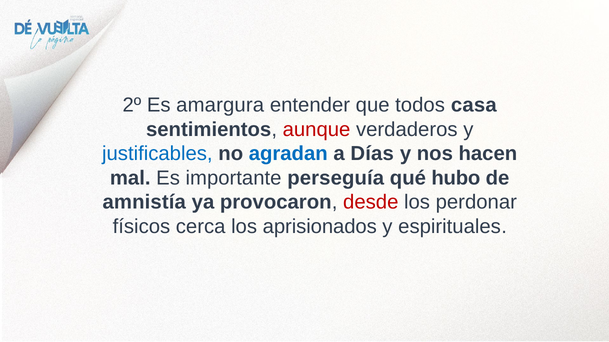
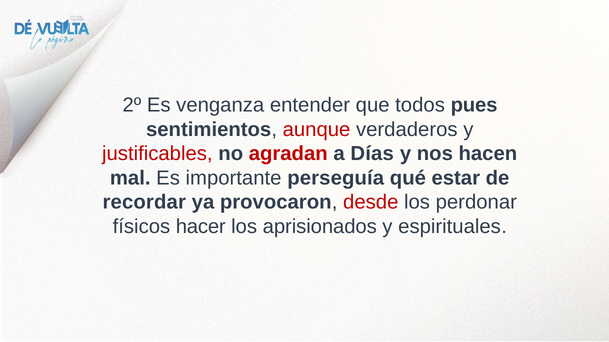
amargura: amargura -> venganza
casa: casa -> pues
justificables colour: blue -> red
agradan colour: blue -> red
hubo: hubo -> estar
amnistía: amnistía -> recordar
cerca: cerca -> hacer
